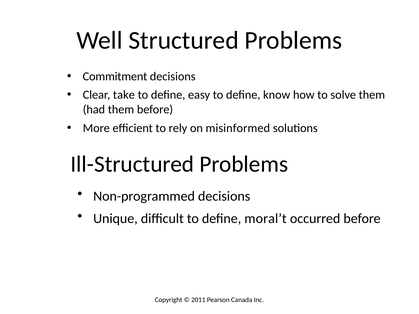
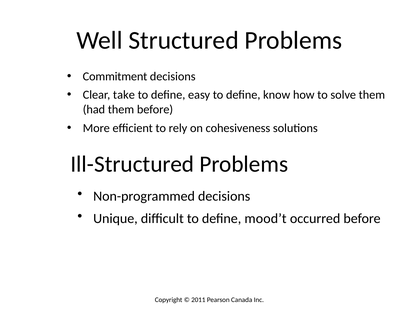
misinformed: misinformed -> cohesiveness
moral’t: moral’t -> mood’t
